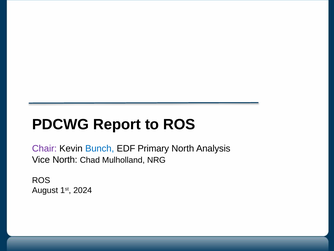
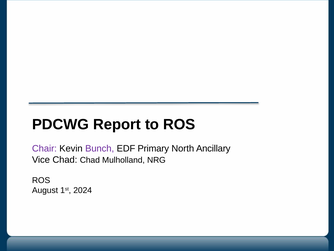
Bunch colour: blue -> purple
Analysis: Analysis -> Ancillary
Vice North: North -> Chad
